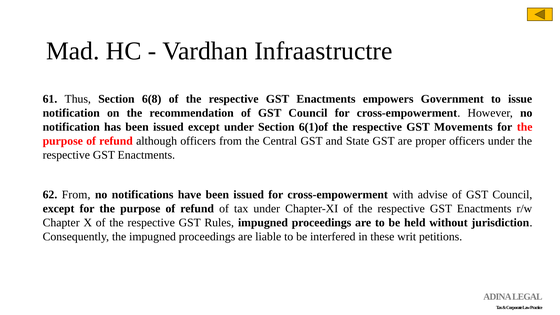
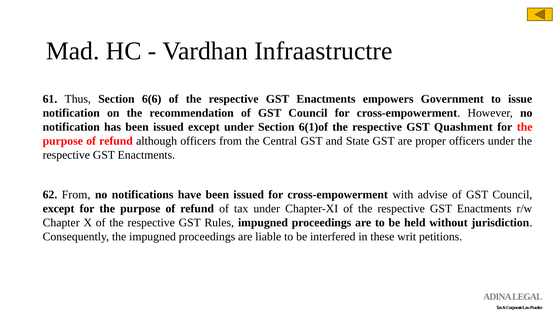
6(8: 6(8 -> 6(6
Movements: Movements -> Quashment
